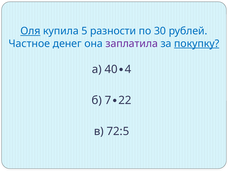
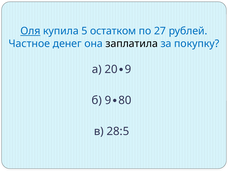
разности: разности -> остатком
30: 30 -> 27
заплатила colour: purple -> black
покупку underline: present -> none
40: 40 -> 20
4 at (128, 69): 4 -> 9
б 7: 7 -> 9
22: 22 -> 80
72:5: 72:5 -> 28:5
